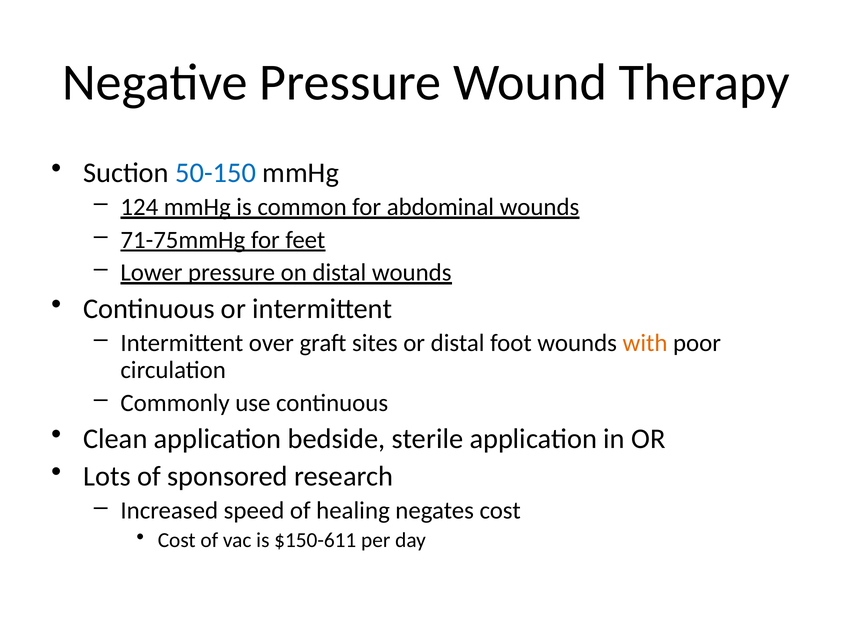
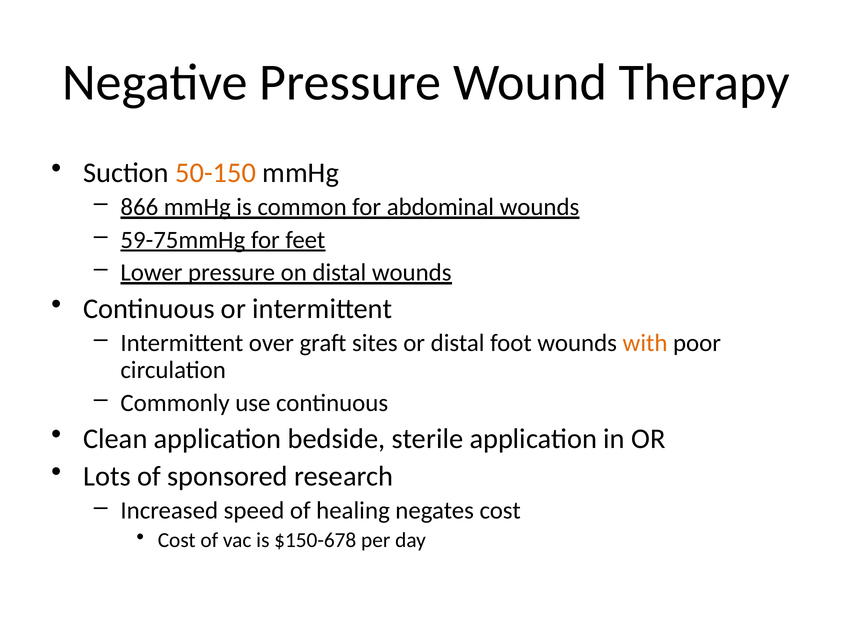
50-150 colour: blue -> orange
124: 124 -> 866
71-75mmHg: 71-75mmHg -> 59-75mmHg
$150-611: $150-611 -> $150-678
